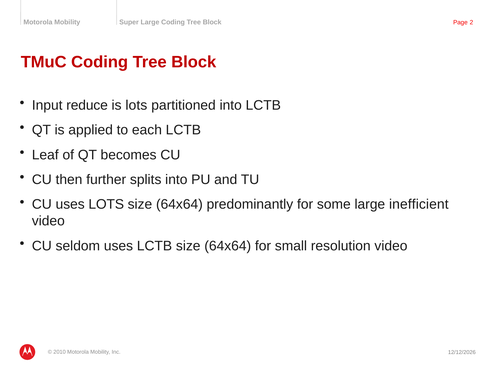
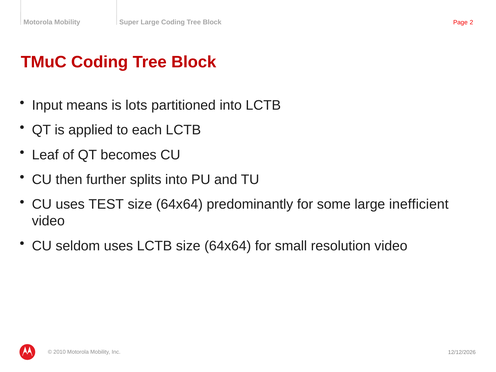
reduce: reduce -> means
uses LOTS: LOTS -> TEST
